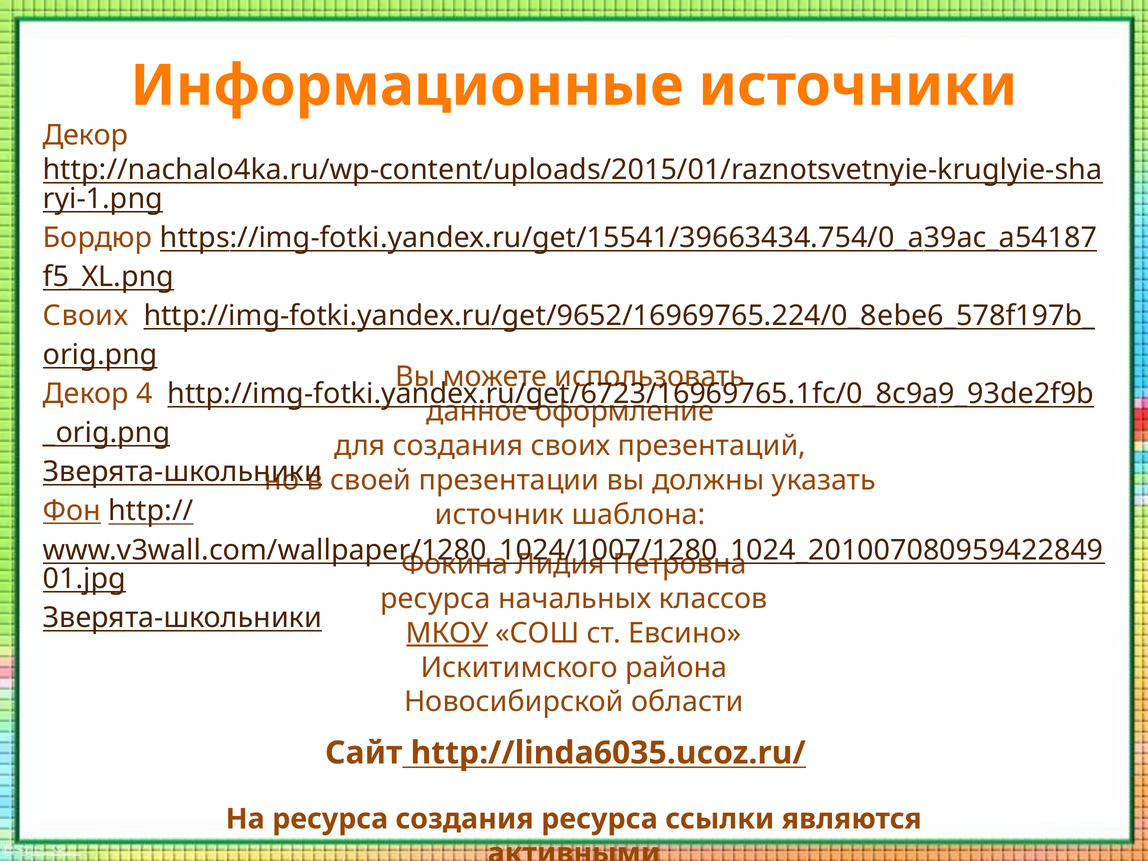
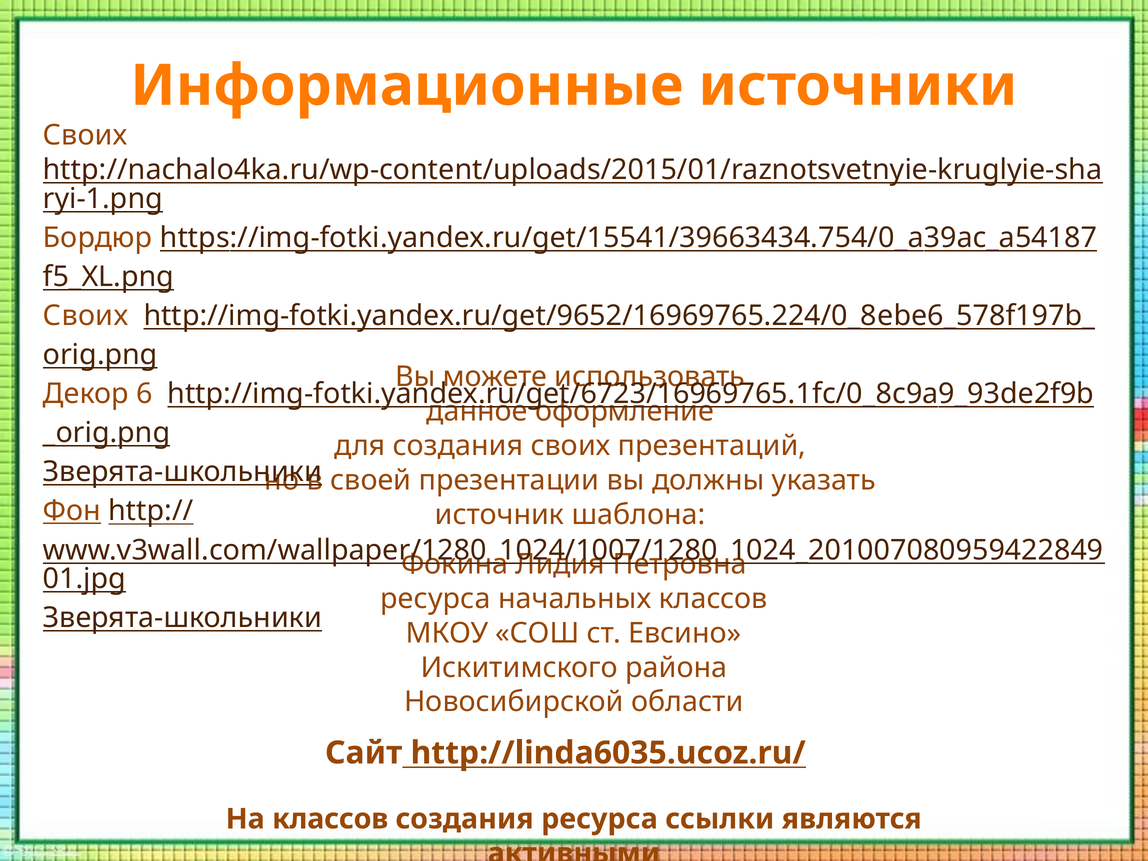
Декор at (85, 135): Декор -> Своих
4: 4 -> 6
МКОУ underline: present -> none
На ресурса: ресурса -> классов
